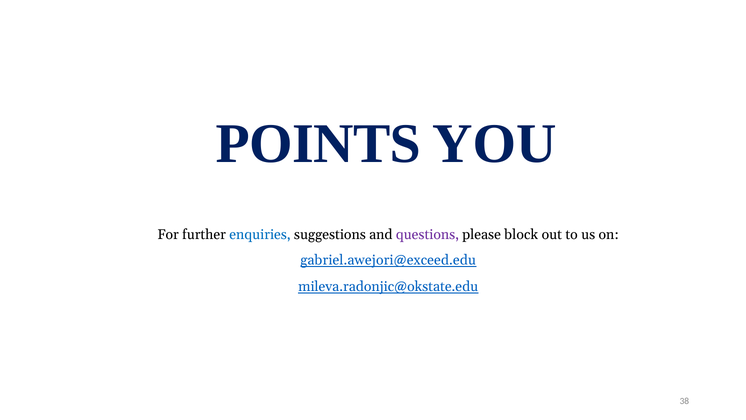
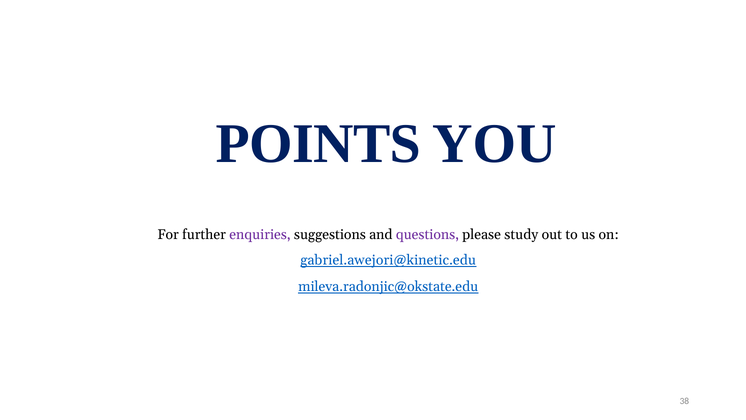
enquiries colour: blue -> purple
block: block -> study
gabriel.awejori@exceed.edu: gabriel.awejori@exceed.edu -> gabriel.awejori@kinetic.edu
